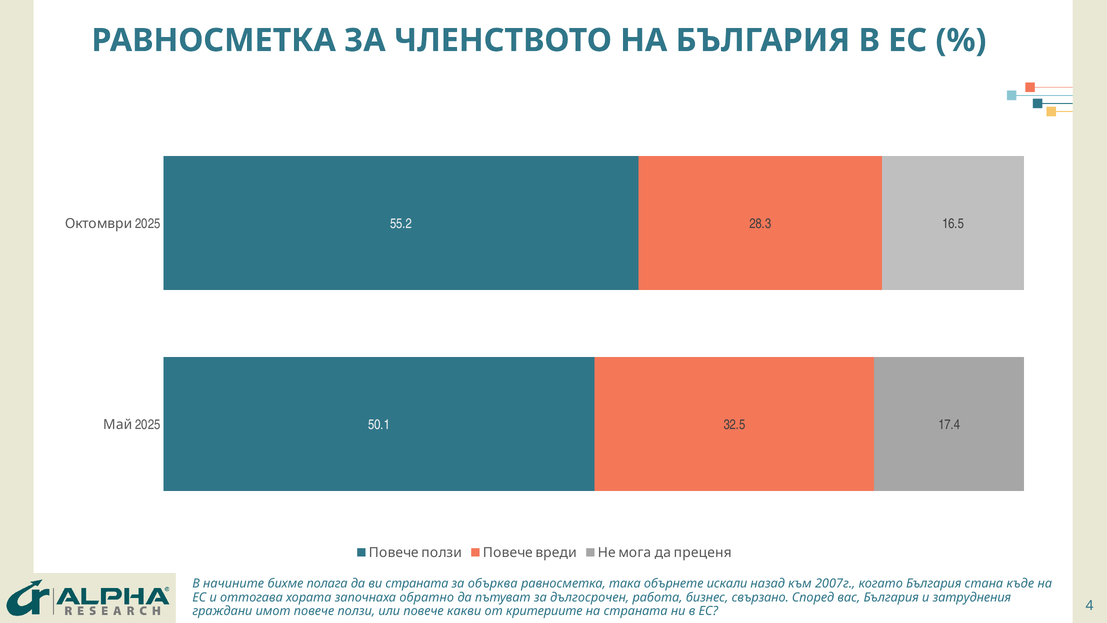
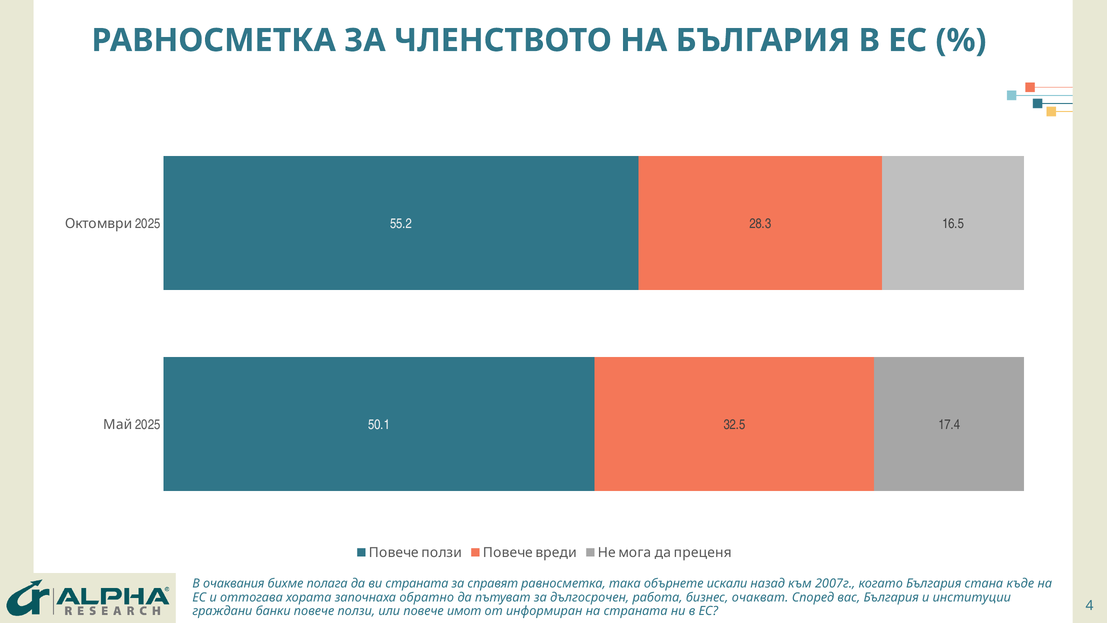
начините: начините -> очаквания
обърква: обърква -> справят
свързано: свързано -> очакват
затруднения: затруднения -> институции
имот: имот -> банки
какви: какви -> имот
критериите: критериите -> информиран
